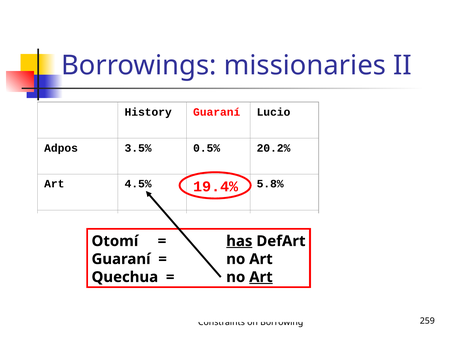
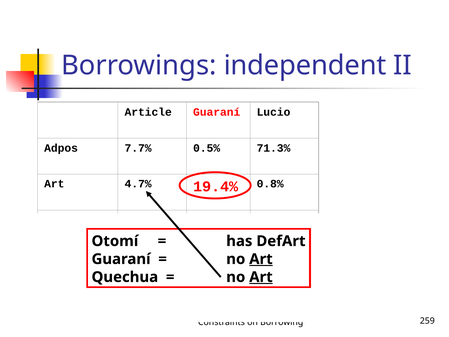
missionaries: missionaries -> independent
History: History -> Article
3.5%: 3.5% -> 7.7%
20.2%: 20.2% -> 71.3%
4.5%: 4.5% -> 4.7%
5.8% at (270, 184): 5.8% -> 0.8%
has underline: present -> none
Art at (261, 259) underline: none -> present
